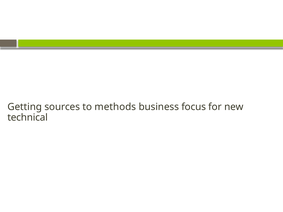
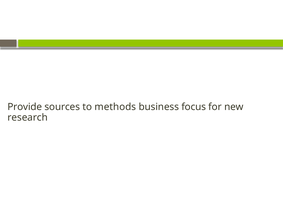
Getting: Getting -> Provide
technical: technical -> research
